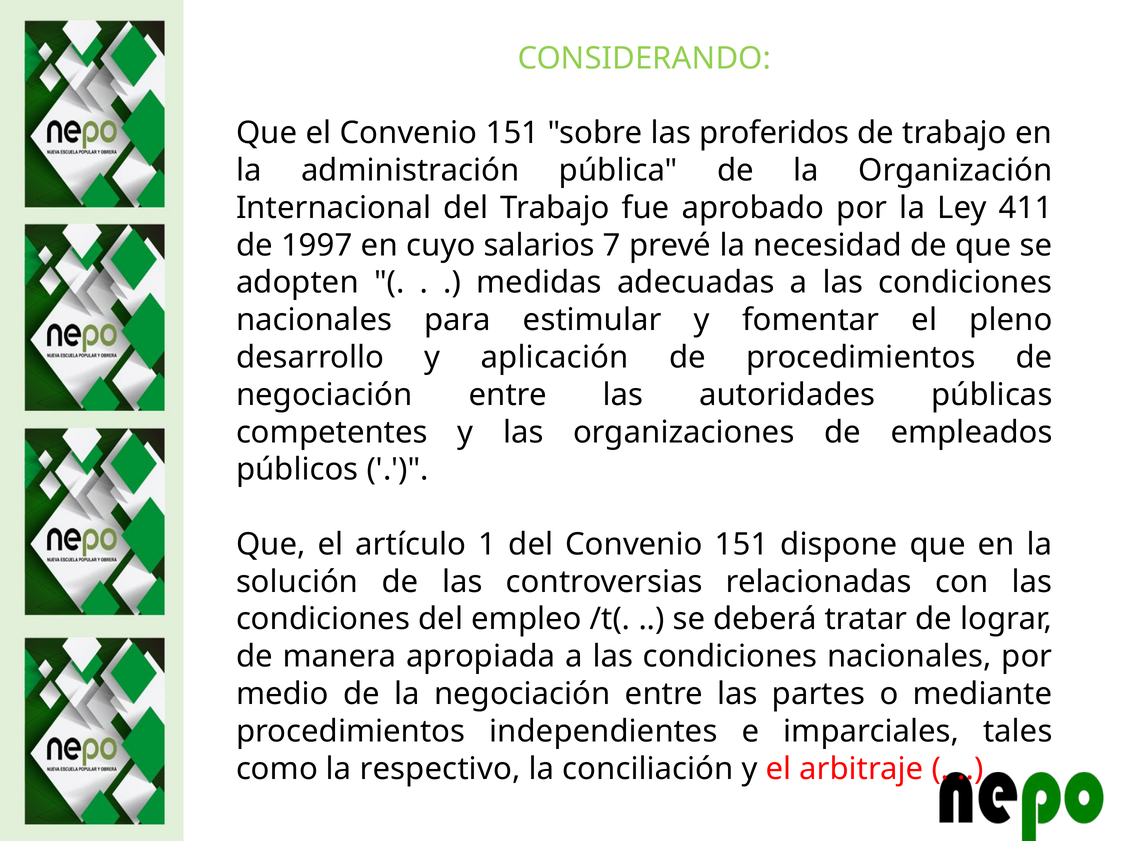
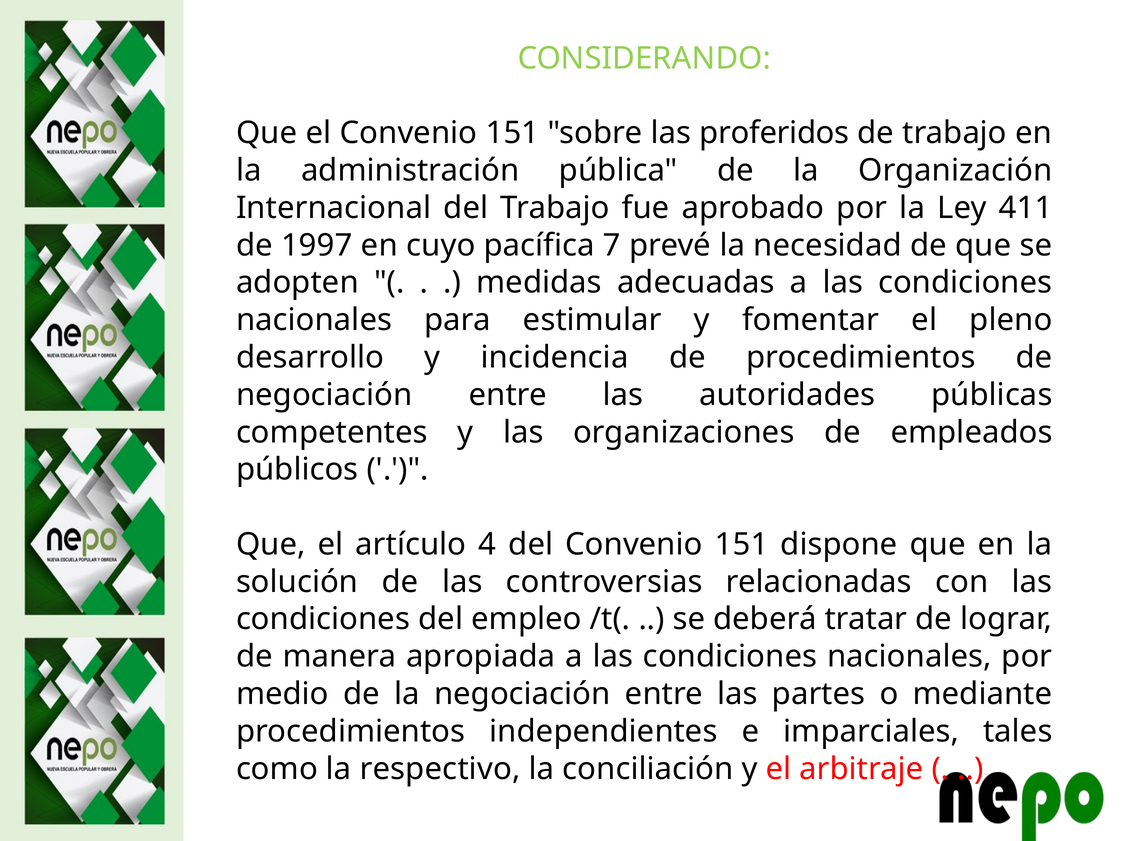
salarios: salarios -> pacífica
aplicación: aplicación -> incidencia
1: 1 -> 4
